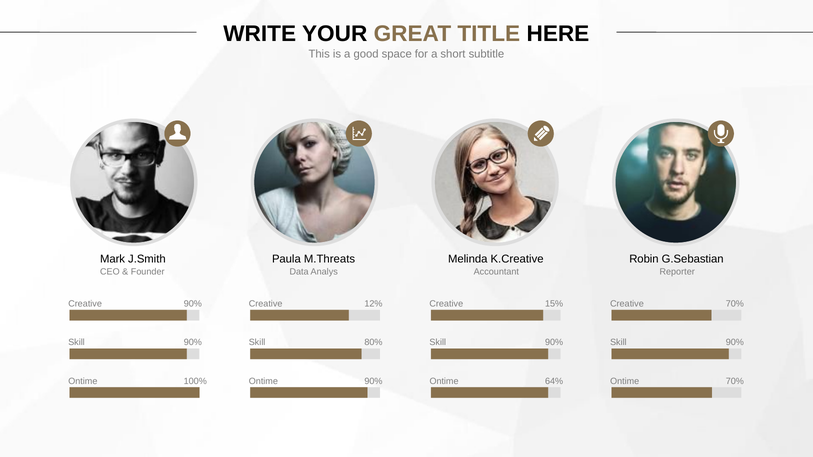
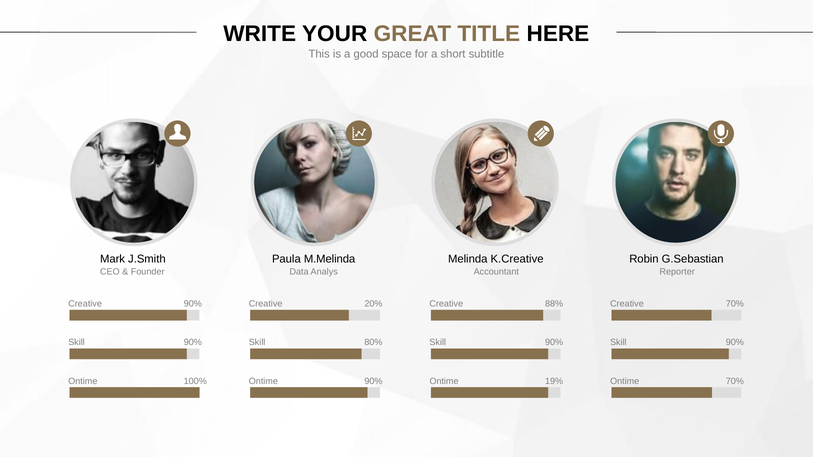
M.Threats: M.Threats -> M.Melinda
12%: 12% -> 20%
15%: 15% -> 88%
64%: 64% -> 19%
